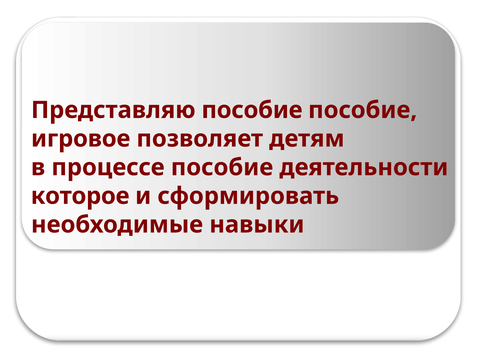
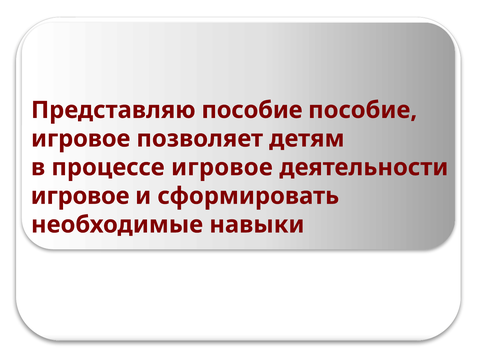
процессе пособие: пособие -> игровое
которое at (80, 196): которое -> игровое
